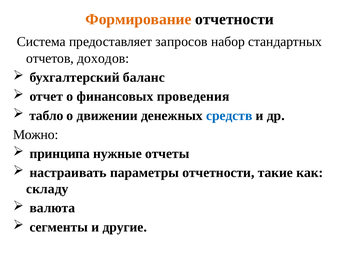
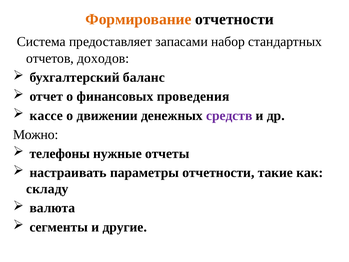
запросов: запросов -> запасами
табло: табло -> кассе
средств colour: blue -> purple
принципа: принципа -> телефоны
